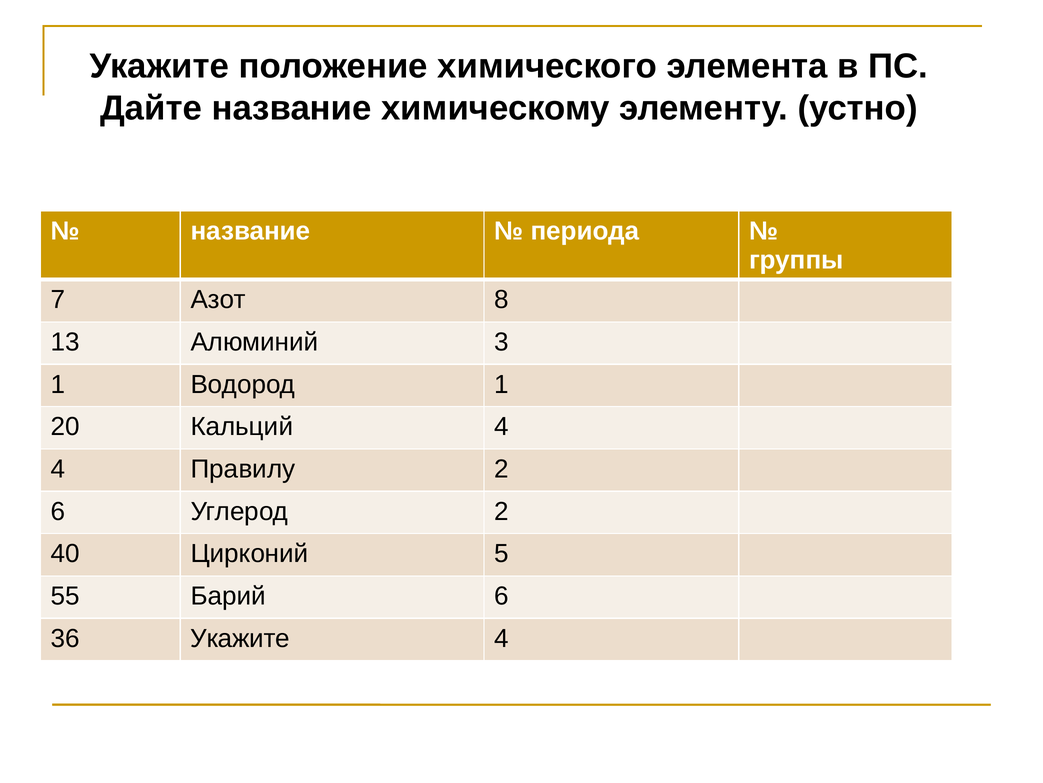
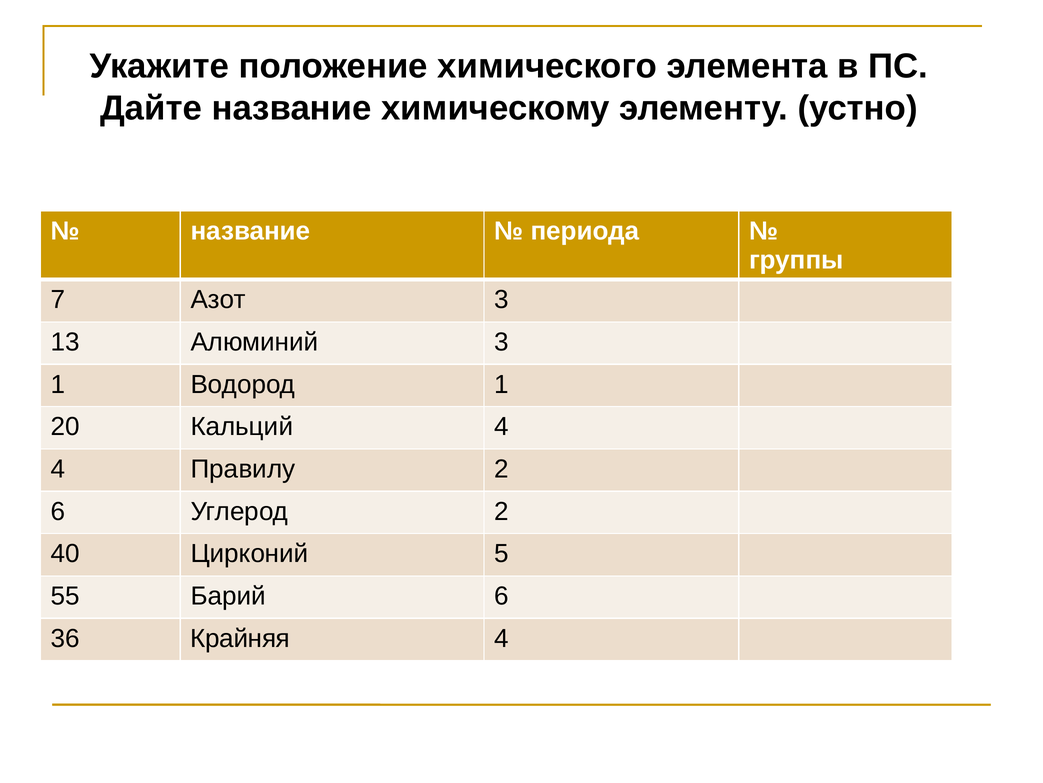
Азот 8: 8 -> 3
36 Укажите: Укажите -> Крайняя
